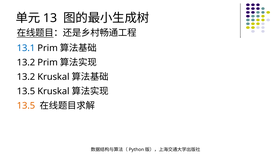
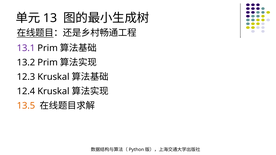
13.1 colour: blue -> purple
13.2 at (26, 77): 13.2 -> 12.3
13.5 at (26, 91): 13.5 -> 12.4
